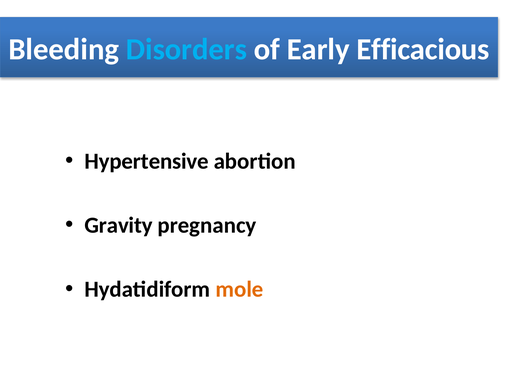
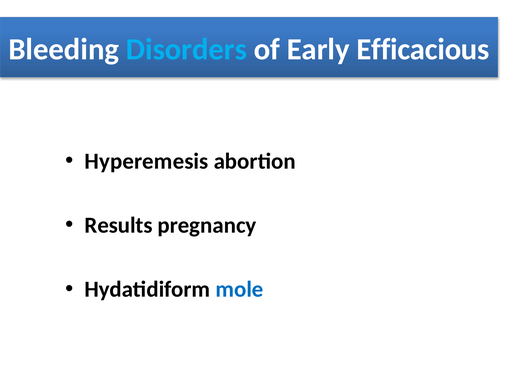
Hypertensive: Hypertensive -> Hyperemesis
Gravity: Gravity -> Results
mole colour: orange -> blue
